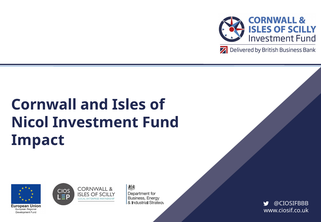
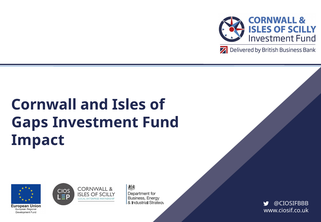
Nicol: Nicol -> Gaps
